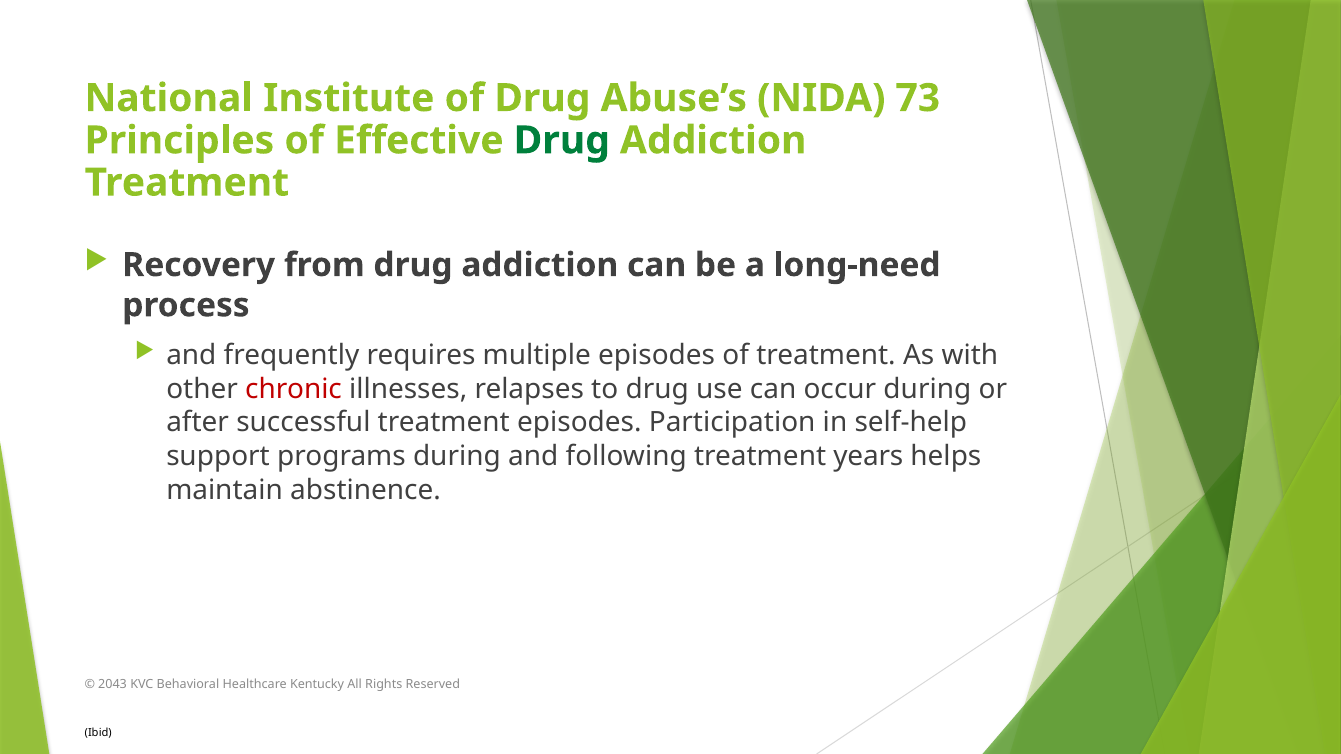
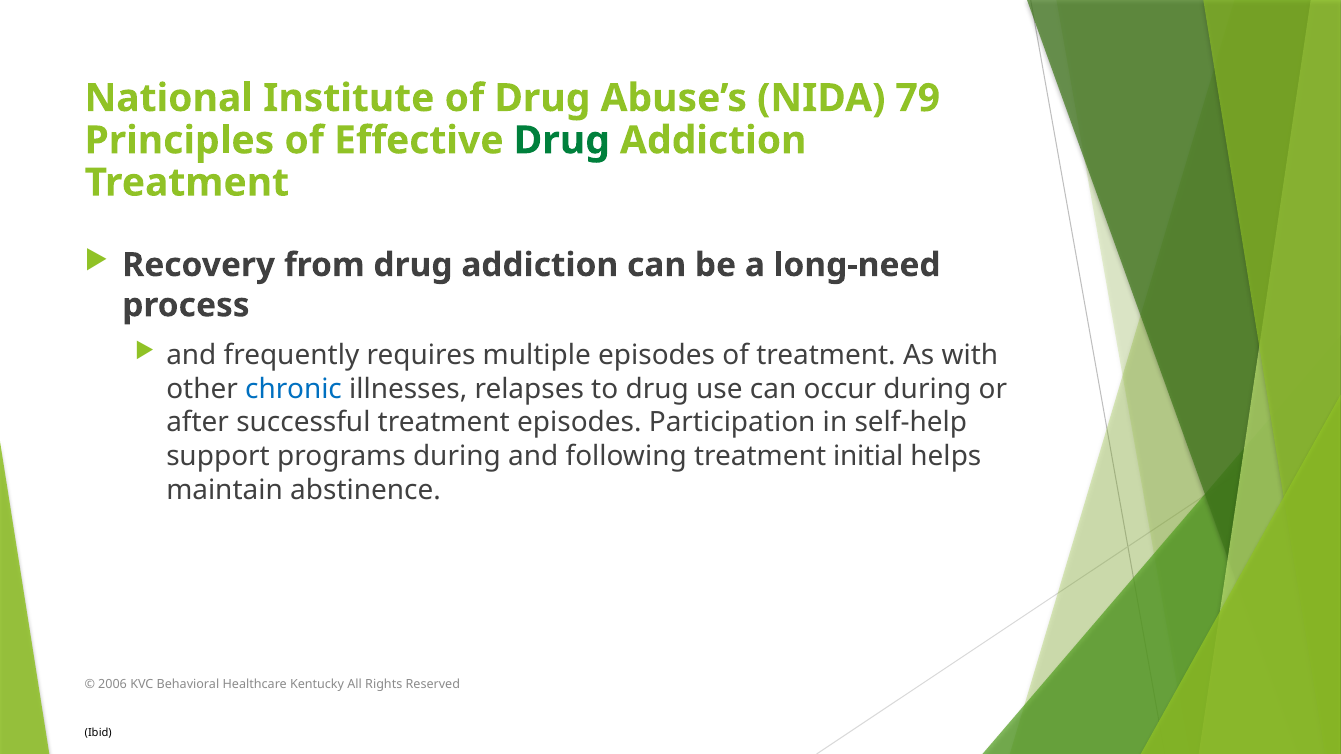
73: 73 -> 79
chronic colour: red -> blue
years: years -> initial
2043: 2043 -> 2006
